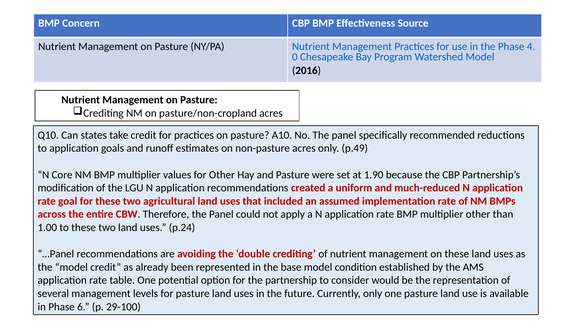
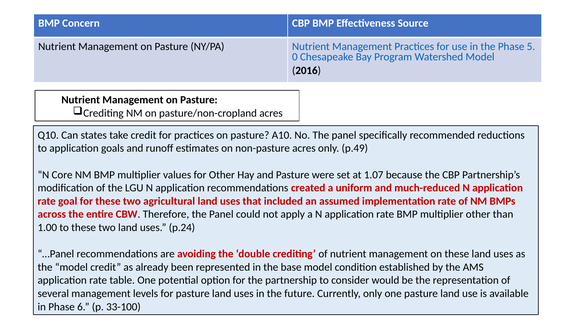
4: 4 -> 5
1.90: 1.90 -> 1.07
29-100: 29-100 -> 33-100
